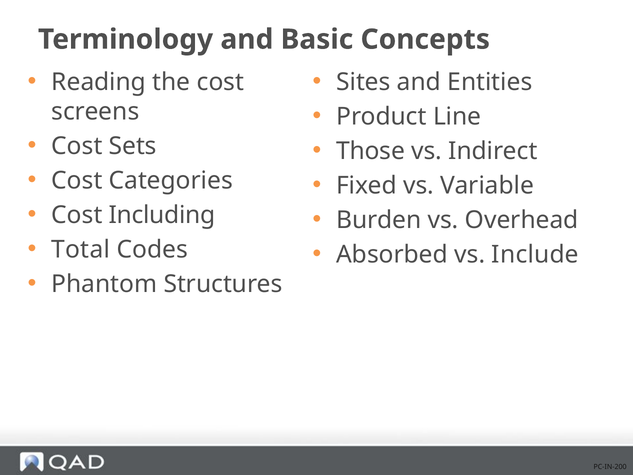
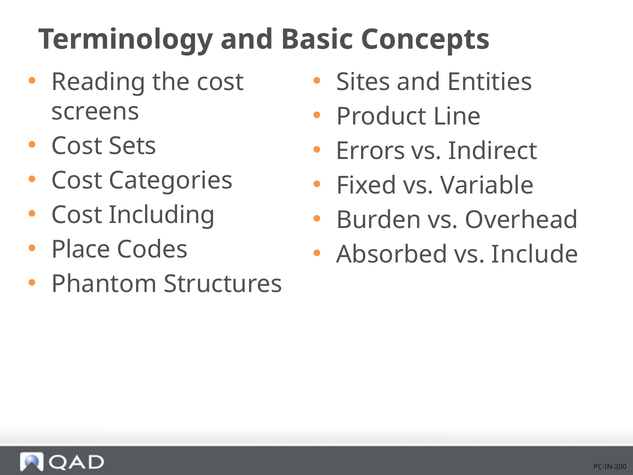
Those: Those -> Errors
Total: Total -> Place
